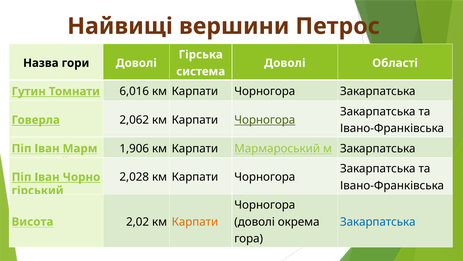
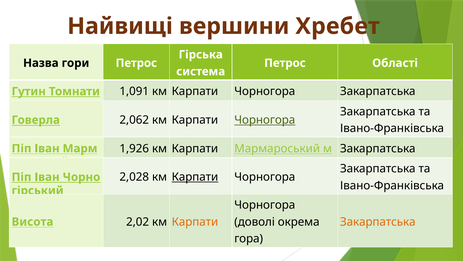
Петрос: Петрос -> Хребет
гори Доволі: Доволі -> Петрос
Доволі at (285, 63): Доволі -> Петрос
6,016: 6,016 -> 1,091
1,906: 1,906 -> 1,926
Карпати at (195, 177) underline: none -> present
Закарпатська at (378, 221) colour: blue -> orange
